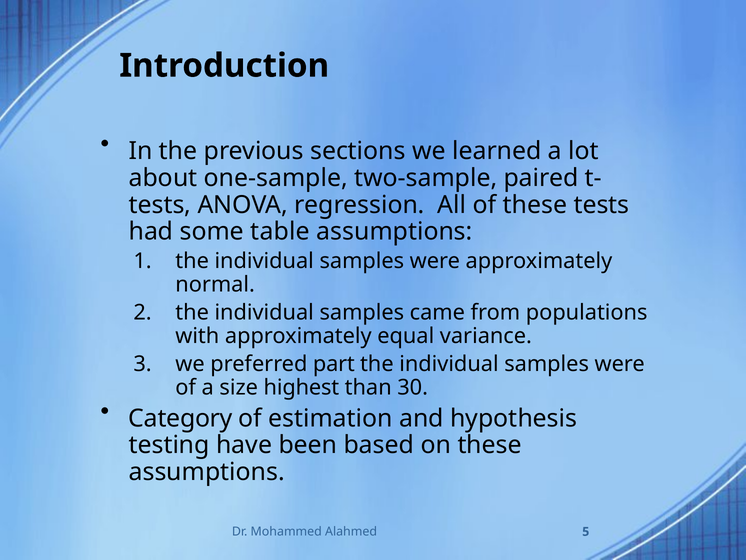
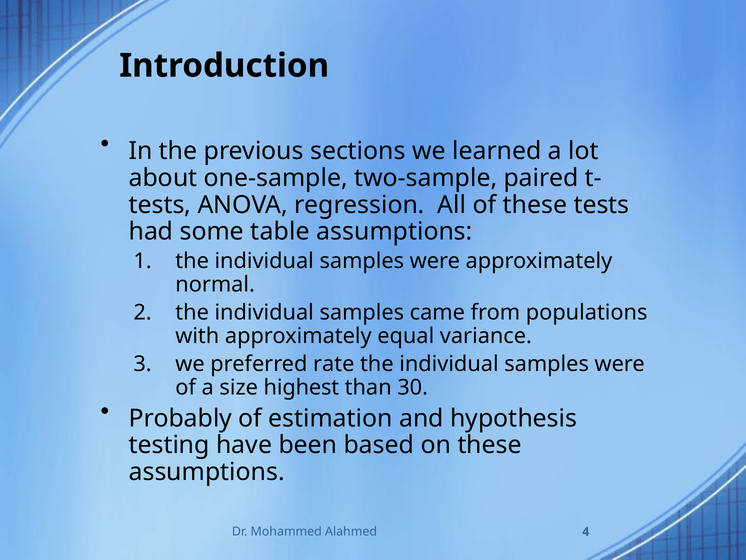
part: part -> rate
Category: Category -> Probably
5: 5 -> 4
